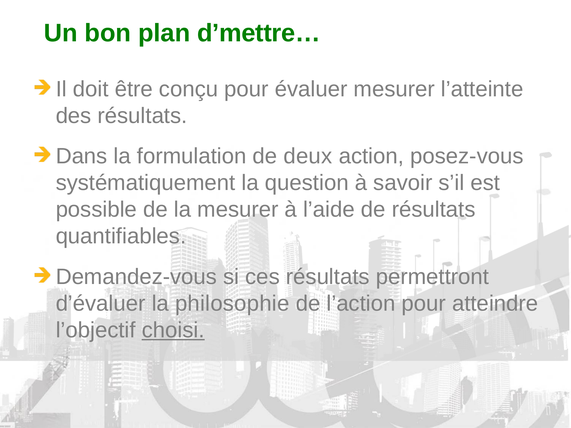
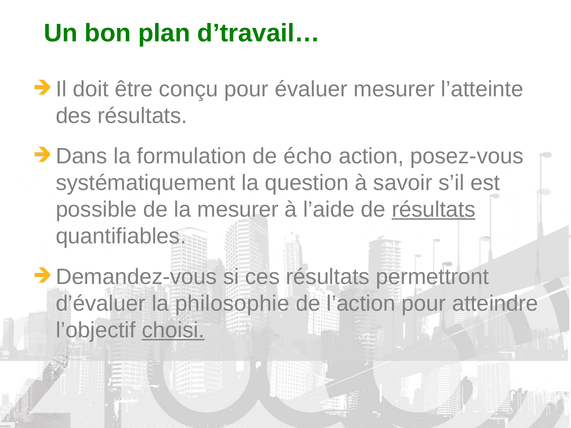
d’mettre…: d’mettre… -> d’travail…
deux: deux -> écho
résultats at (434, 210) underline: none -> present
